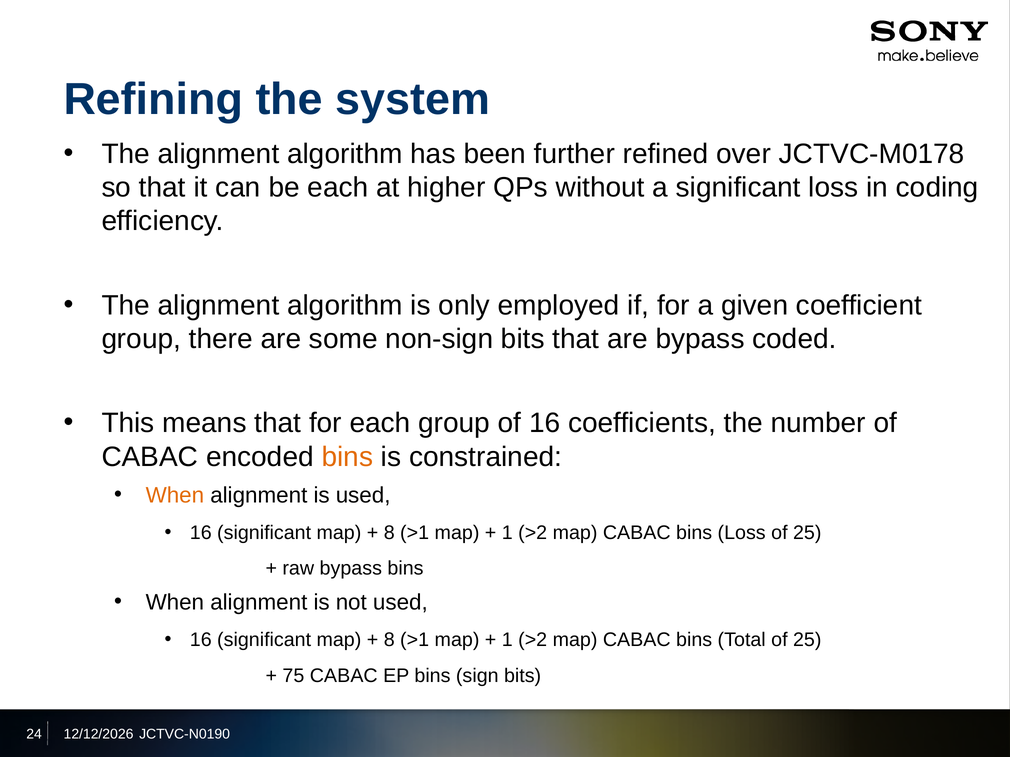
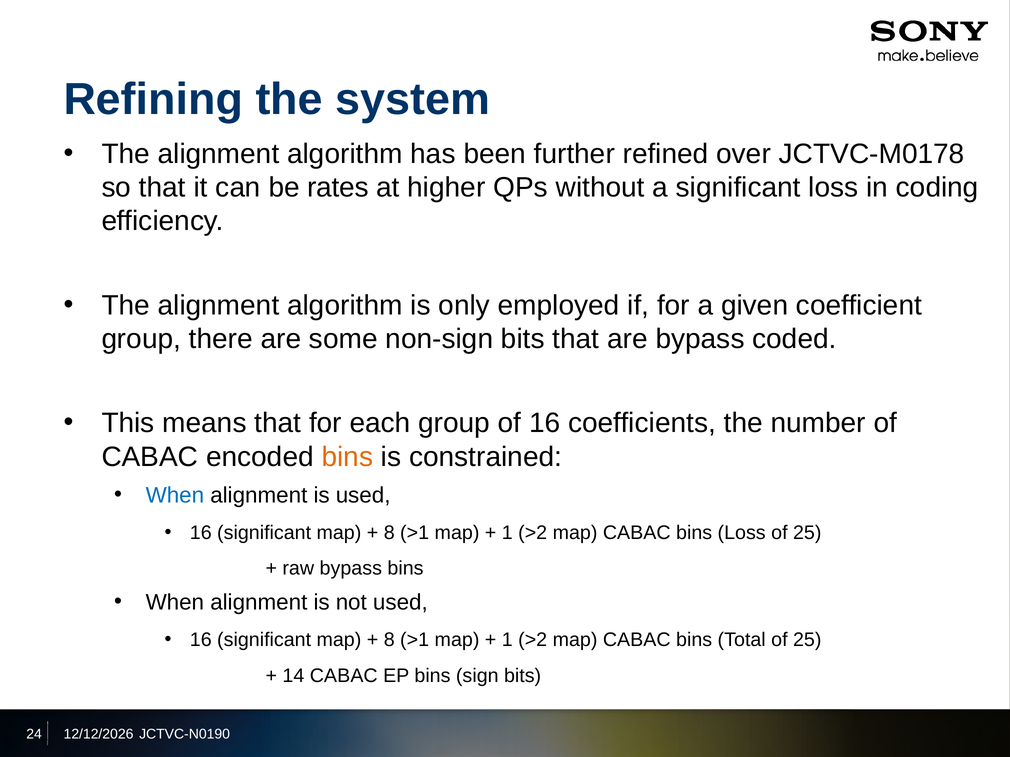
be each: each -> rates
When at (175, 495) colour: orange -> blue
75: 75 -> 14
